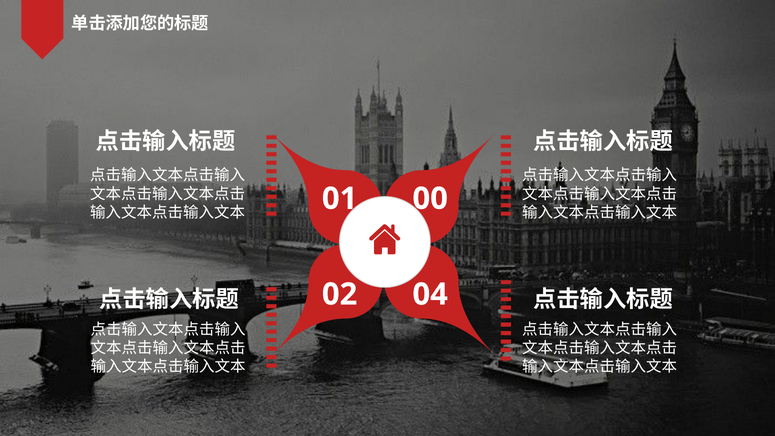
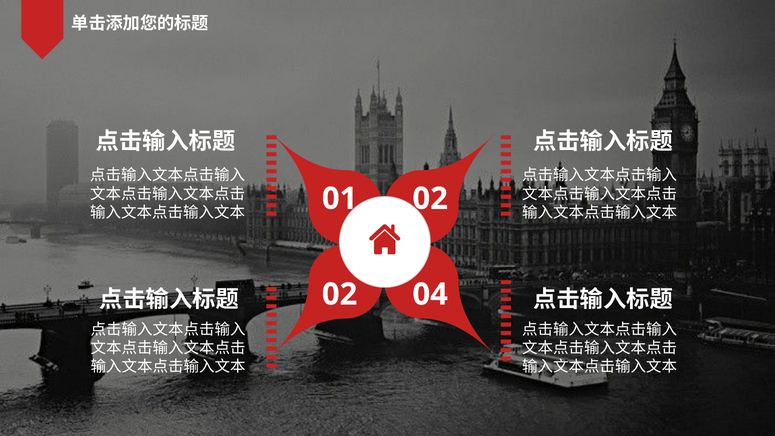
01 00: 00 -> 02
